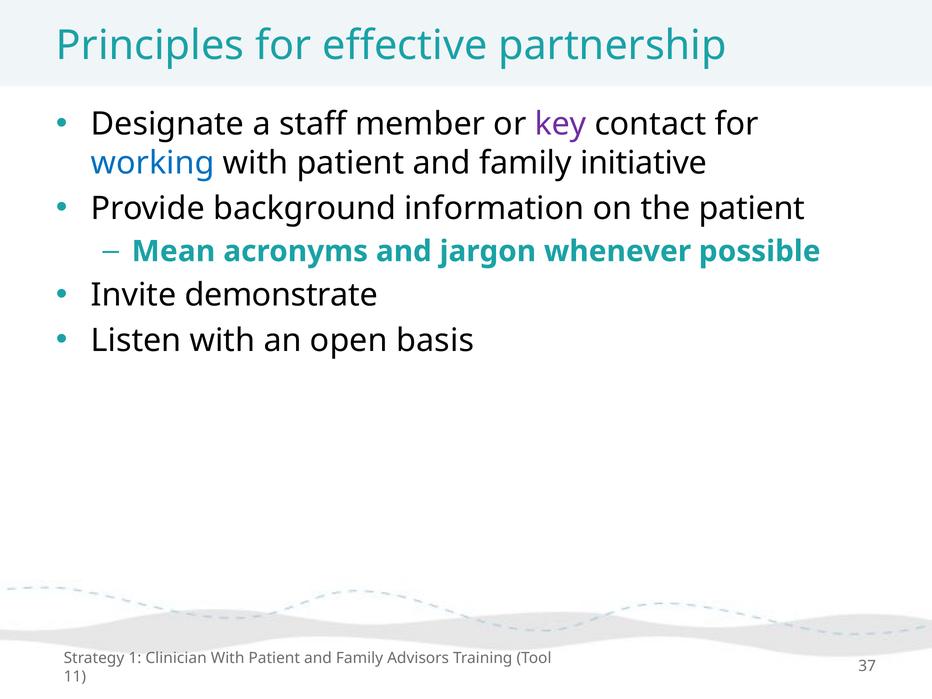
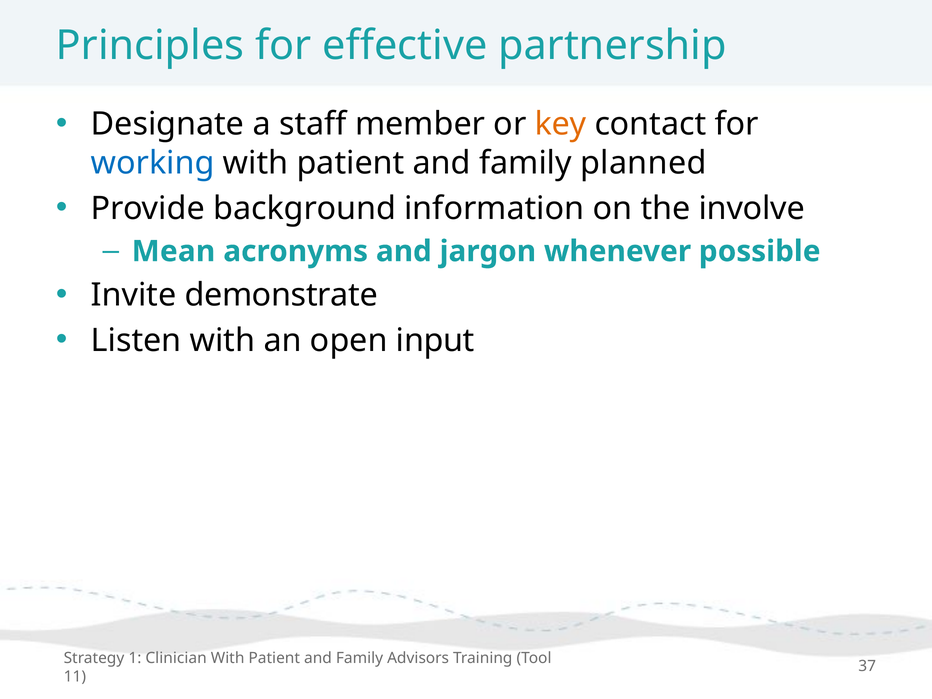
key colour: purple -> orange
initiative: initiative -> planned
the patient: patient -> involve
basis: basis -> input
